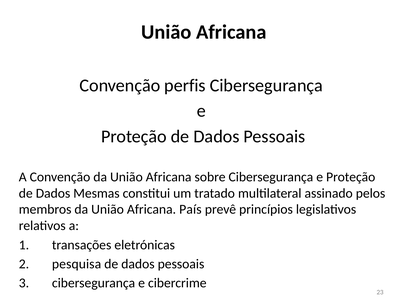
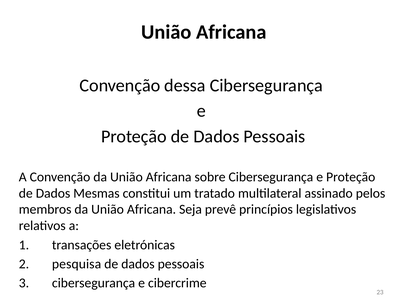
perfis: perfis -> dessa
País: País -> Seja
